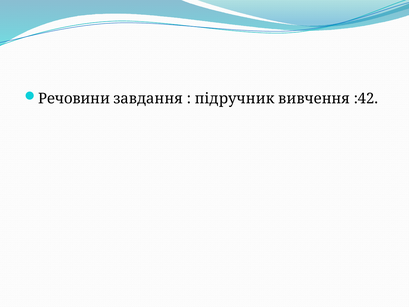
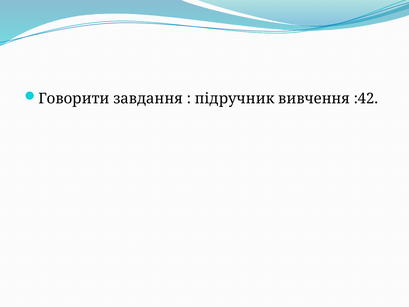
Речовини: Речовини -> Говорити
